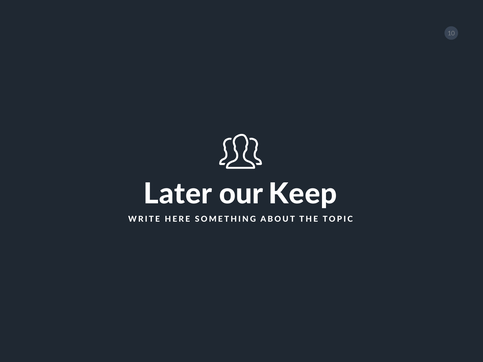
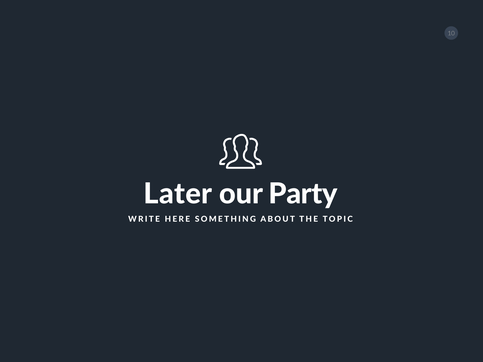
Keep: Keep -> Party
